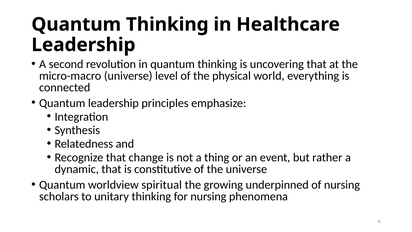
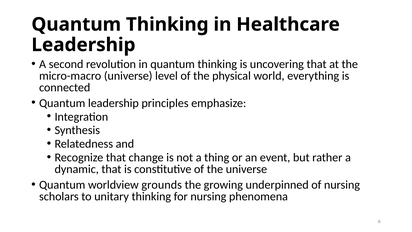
spiritual: spiritual -> grounds
